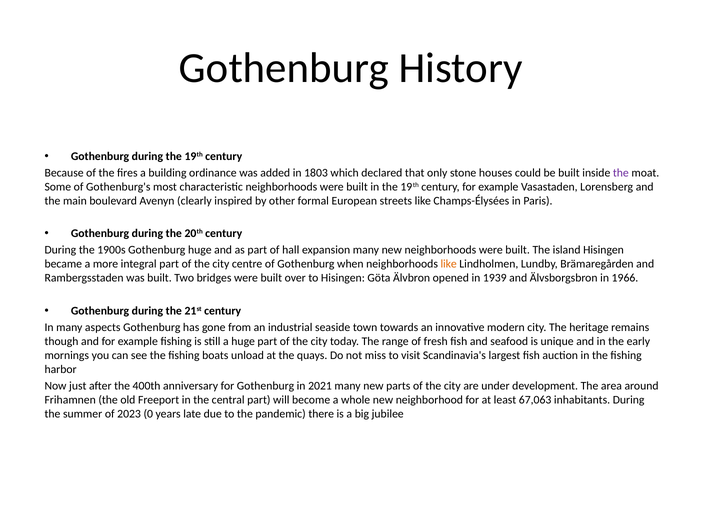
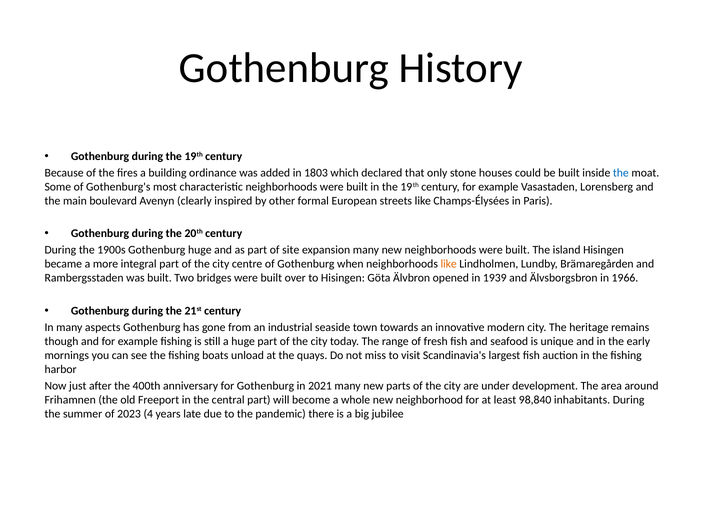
the at (621, 173) colour: purple -> blue
hall: hall -> site
67,063: 67,063 -> 98,840
0: 0 -> 4
